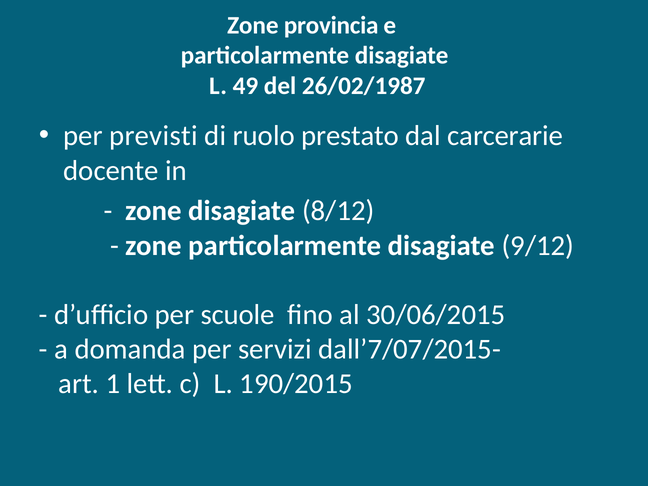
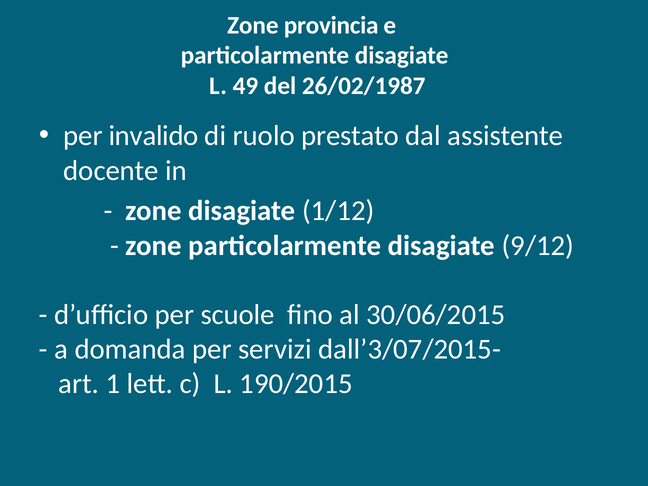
previsti: previsti -> invalido
carcerarie: carcerarie -> assistente
8/12: 8/12 -> 1/12
dall’7/07/2015-: dall’7/07/2015- -> dall’3/07/2015-
